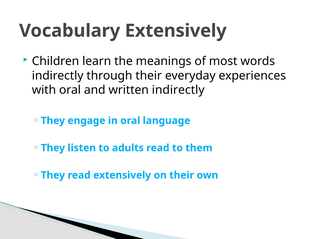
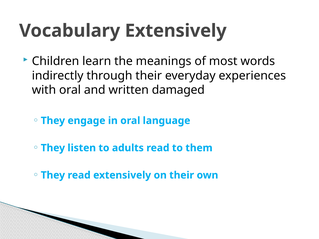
written indirectly: indirectly -> damaged
